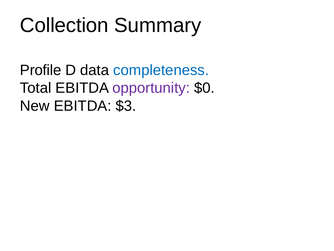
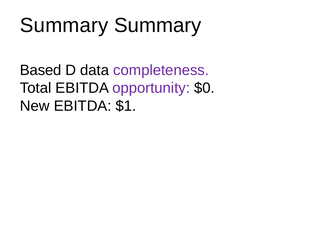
Collection at (64, 25): Collection -> Summary
Profile: Profile -> Based
completeness colour: blue -> purple
$3: $3 -> $1
